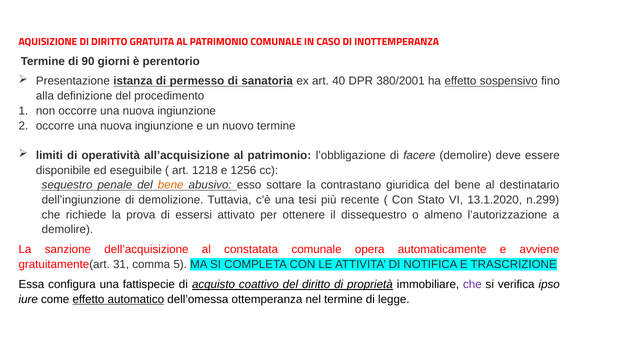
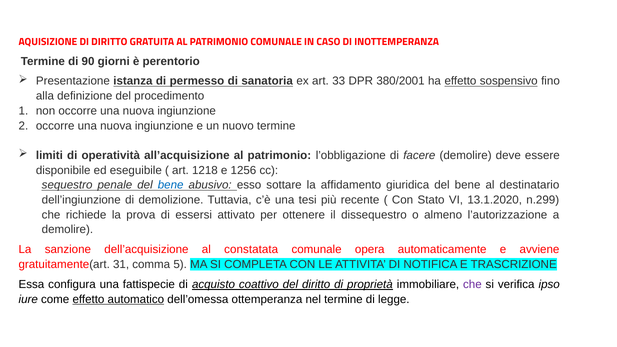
40: 40 -> 33
bene at (171, 185) colour: orange -> blue
contrastano: contrastano -> affidamento
